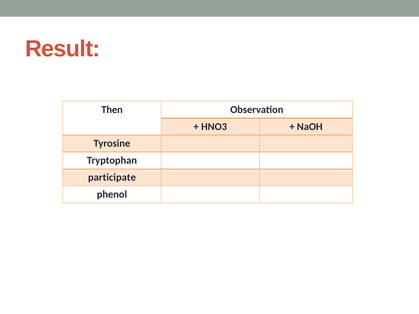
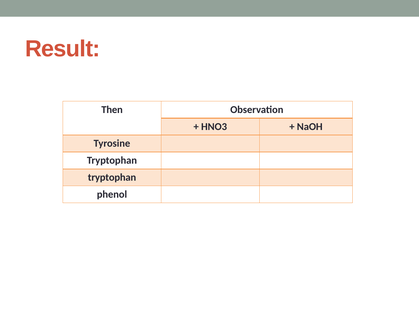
participate at (112, 178): participate -> tryptophan
